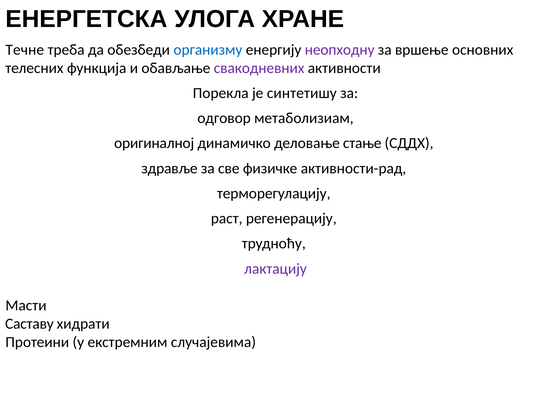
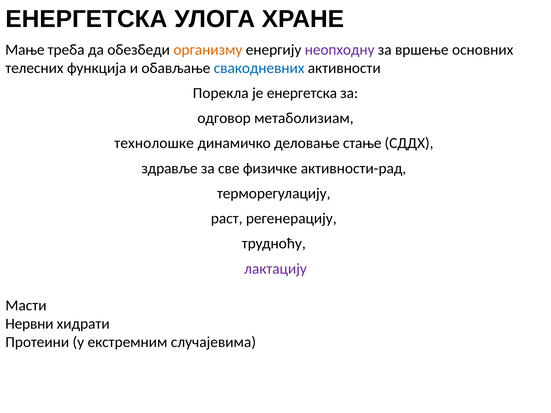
Течне: Течне -> Мање
организму colour: blue -> orange
свакодневних colour: purple -> blue
је синтетишу: синтетишу -> енергетска
оригиналној: оригиналној -> технолошке
Саставу: Саставу -> Нервни
